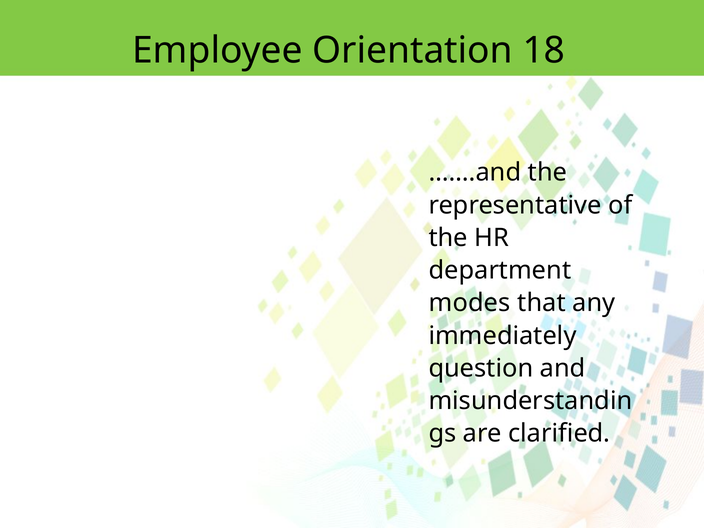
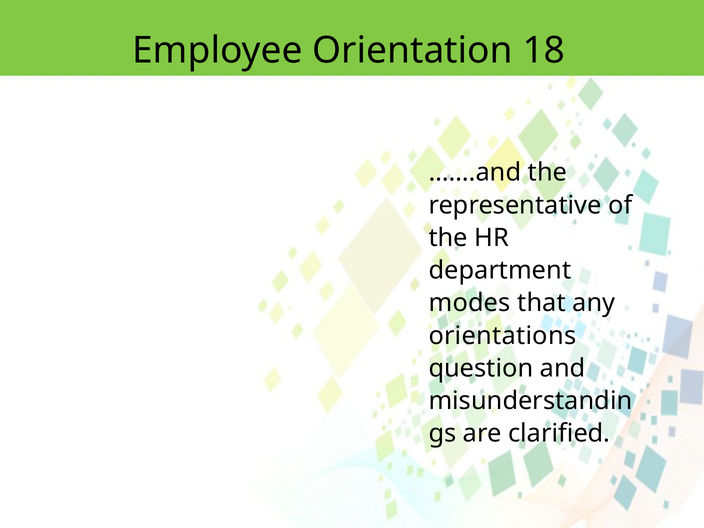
immediately: immediately -> orientations
